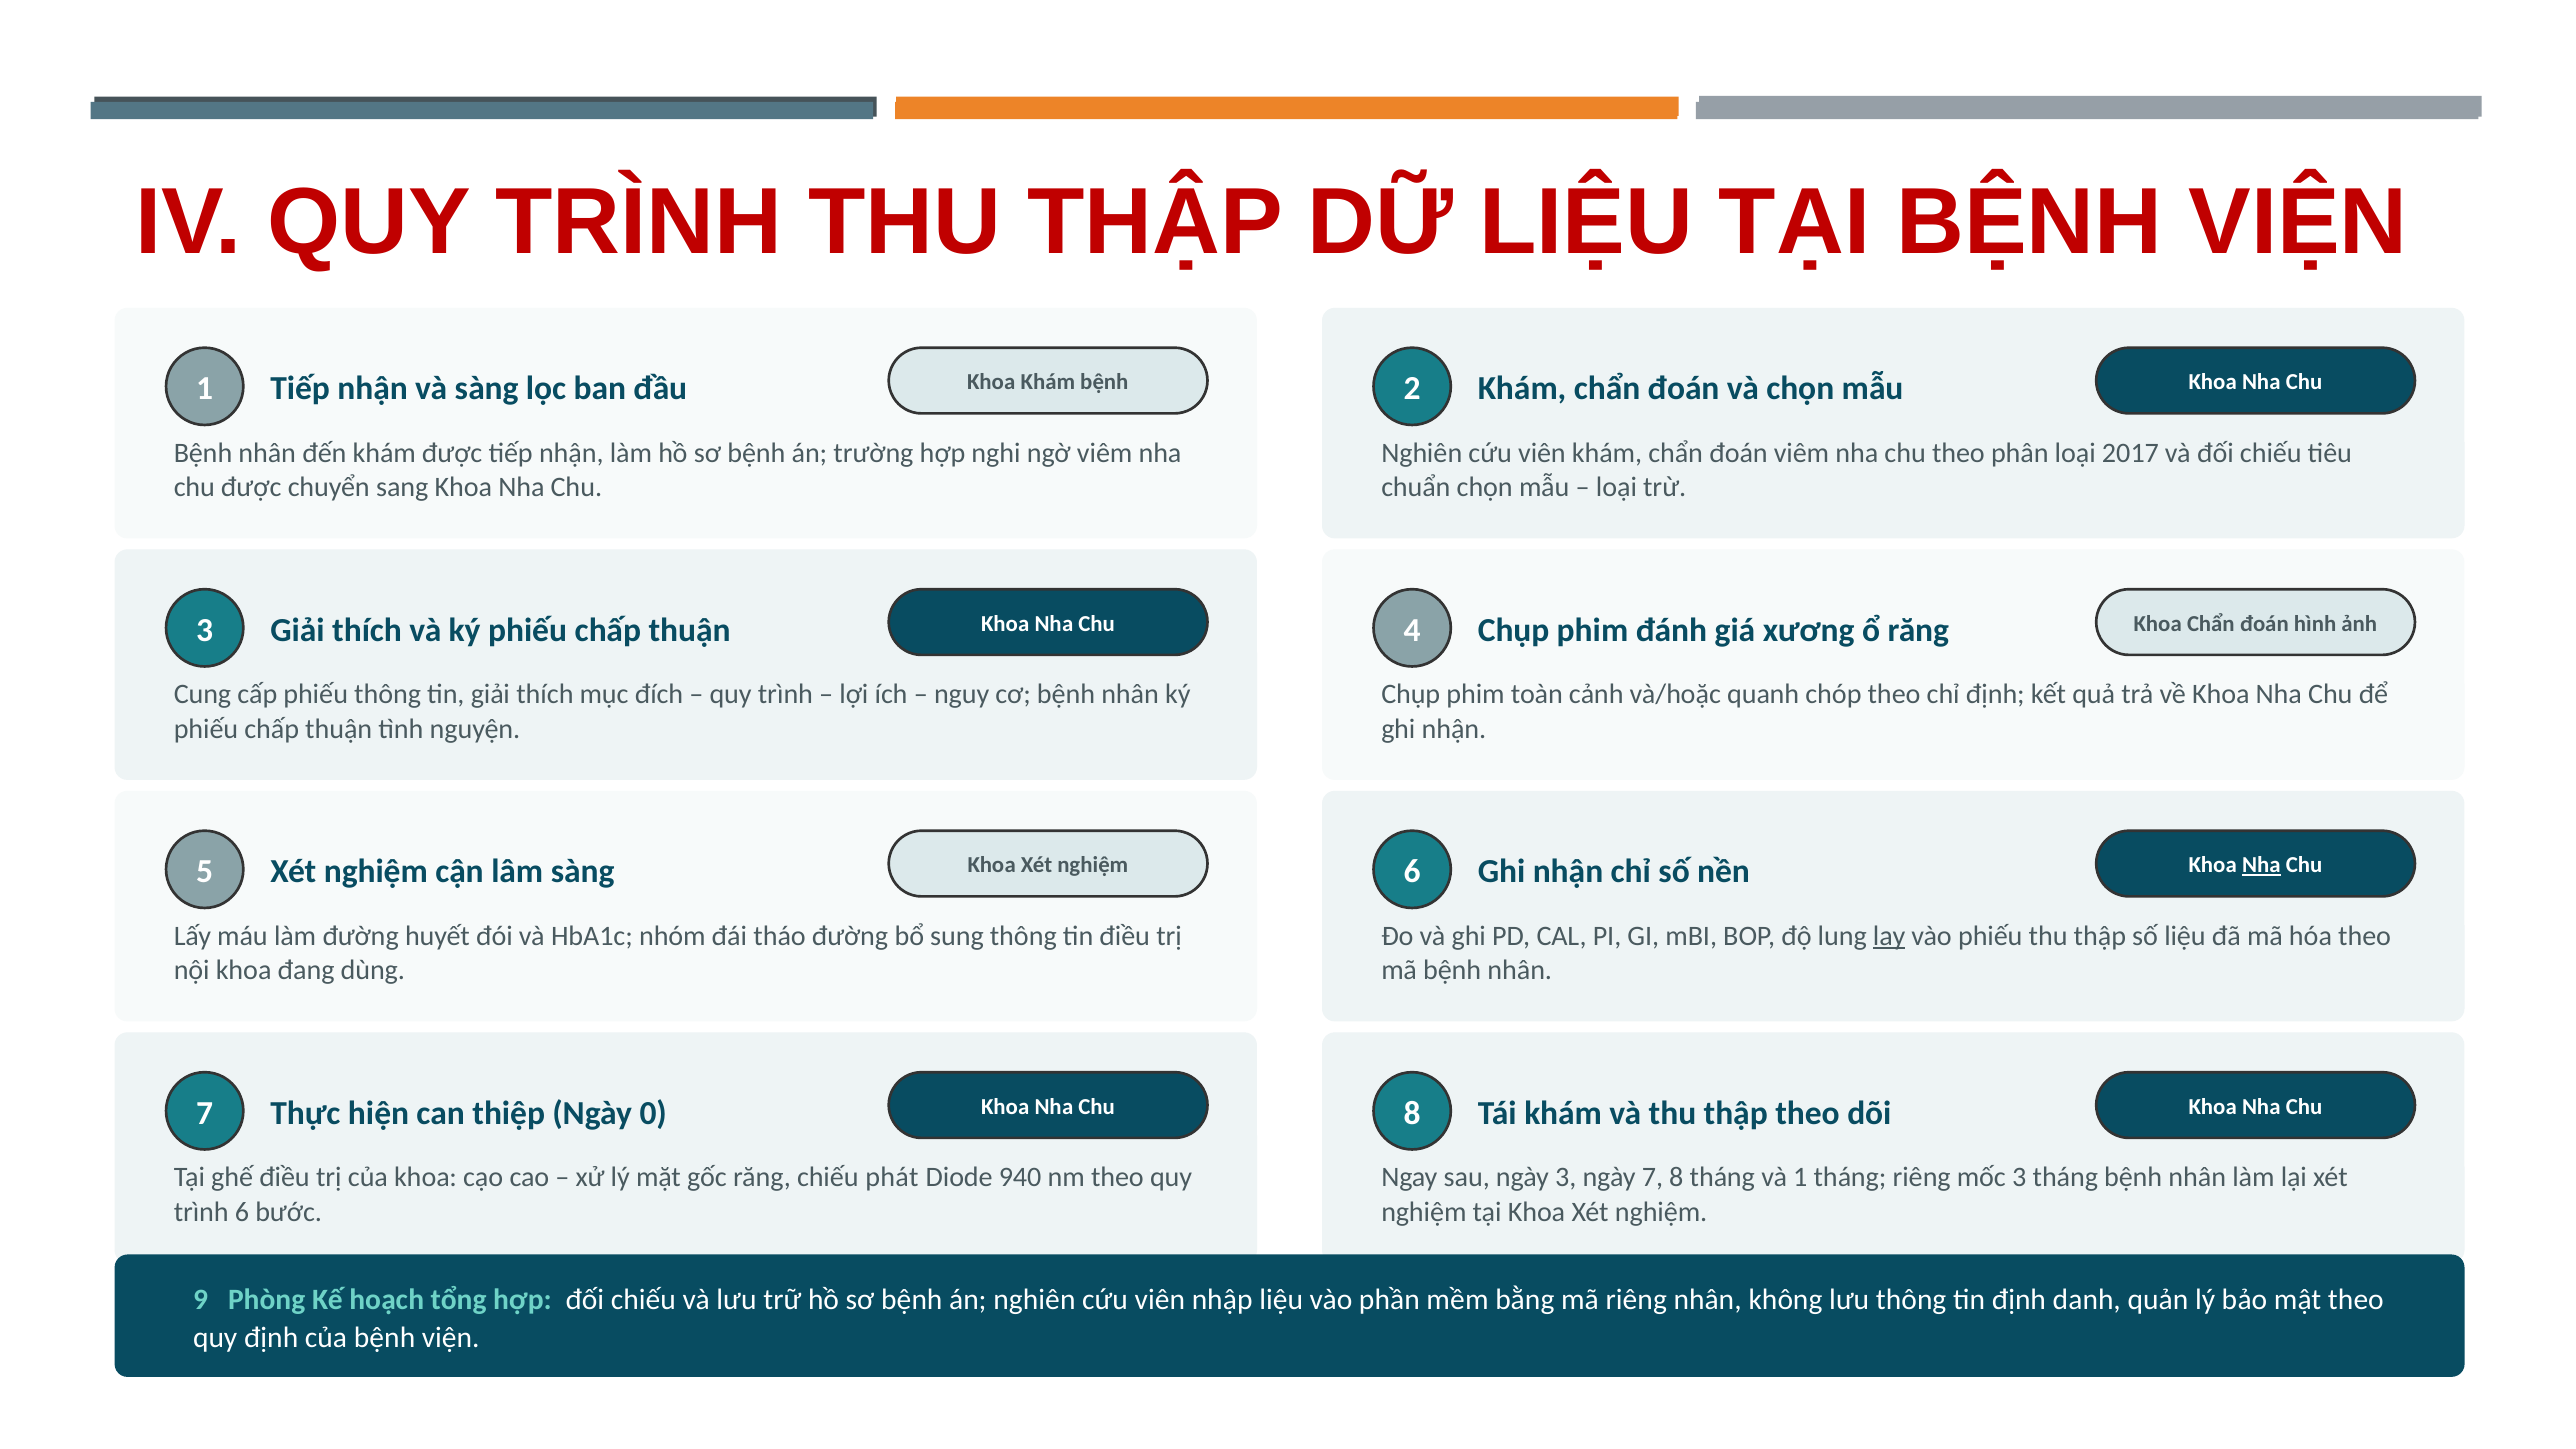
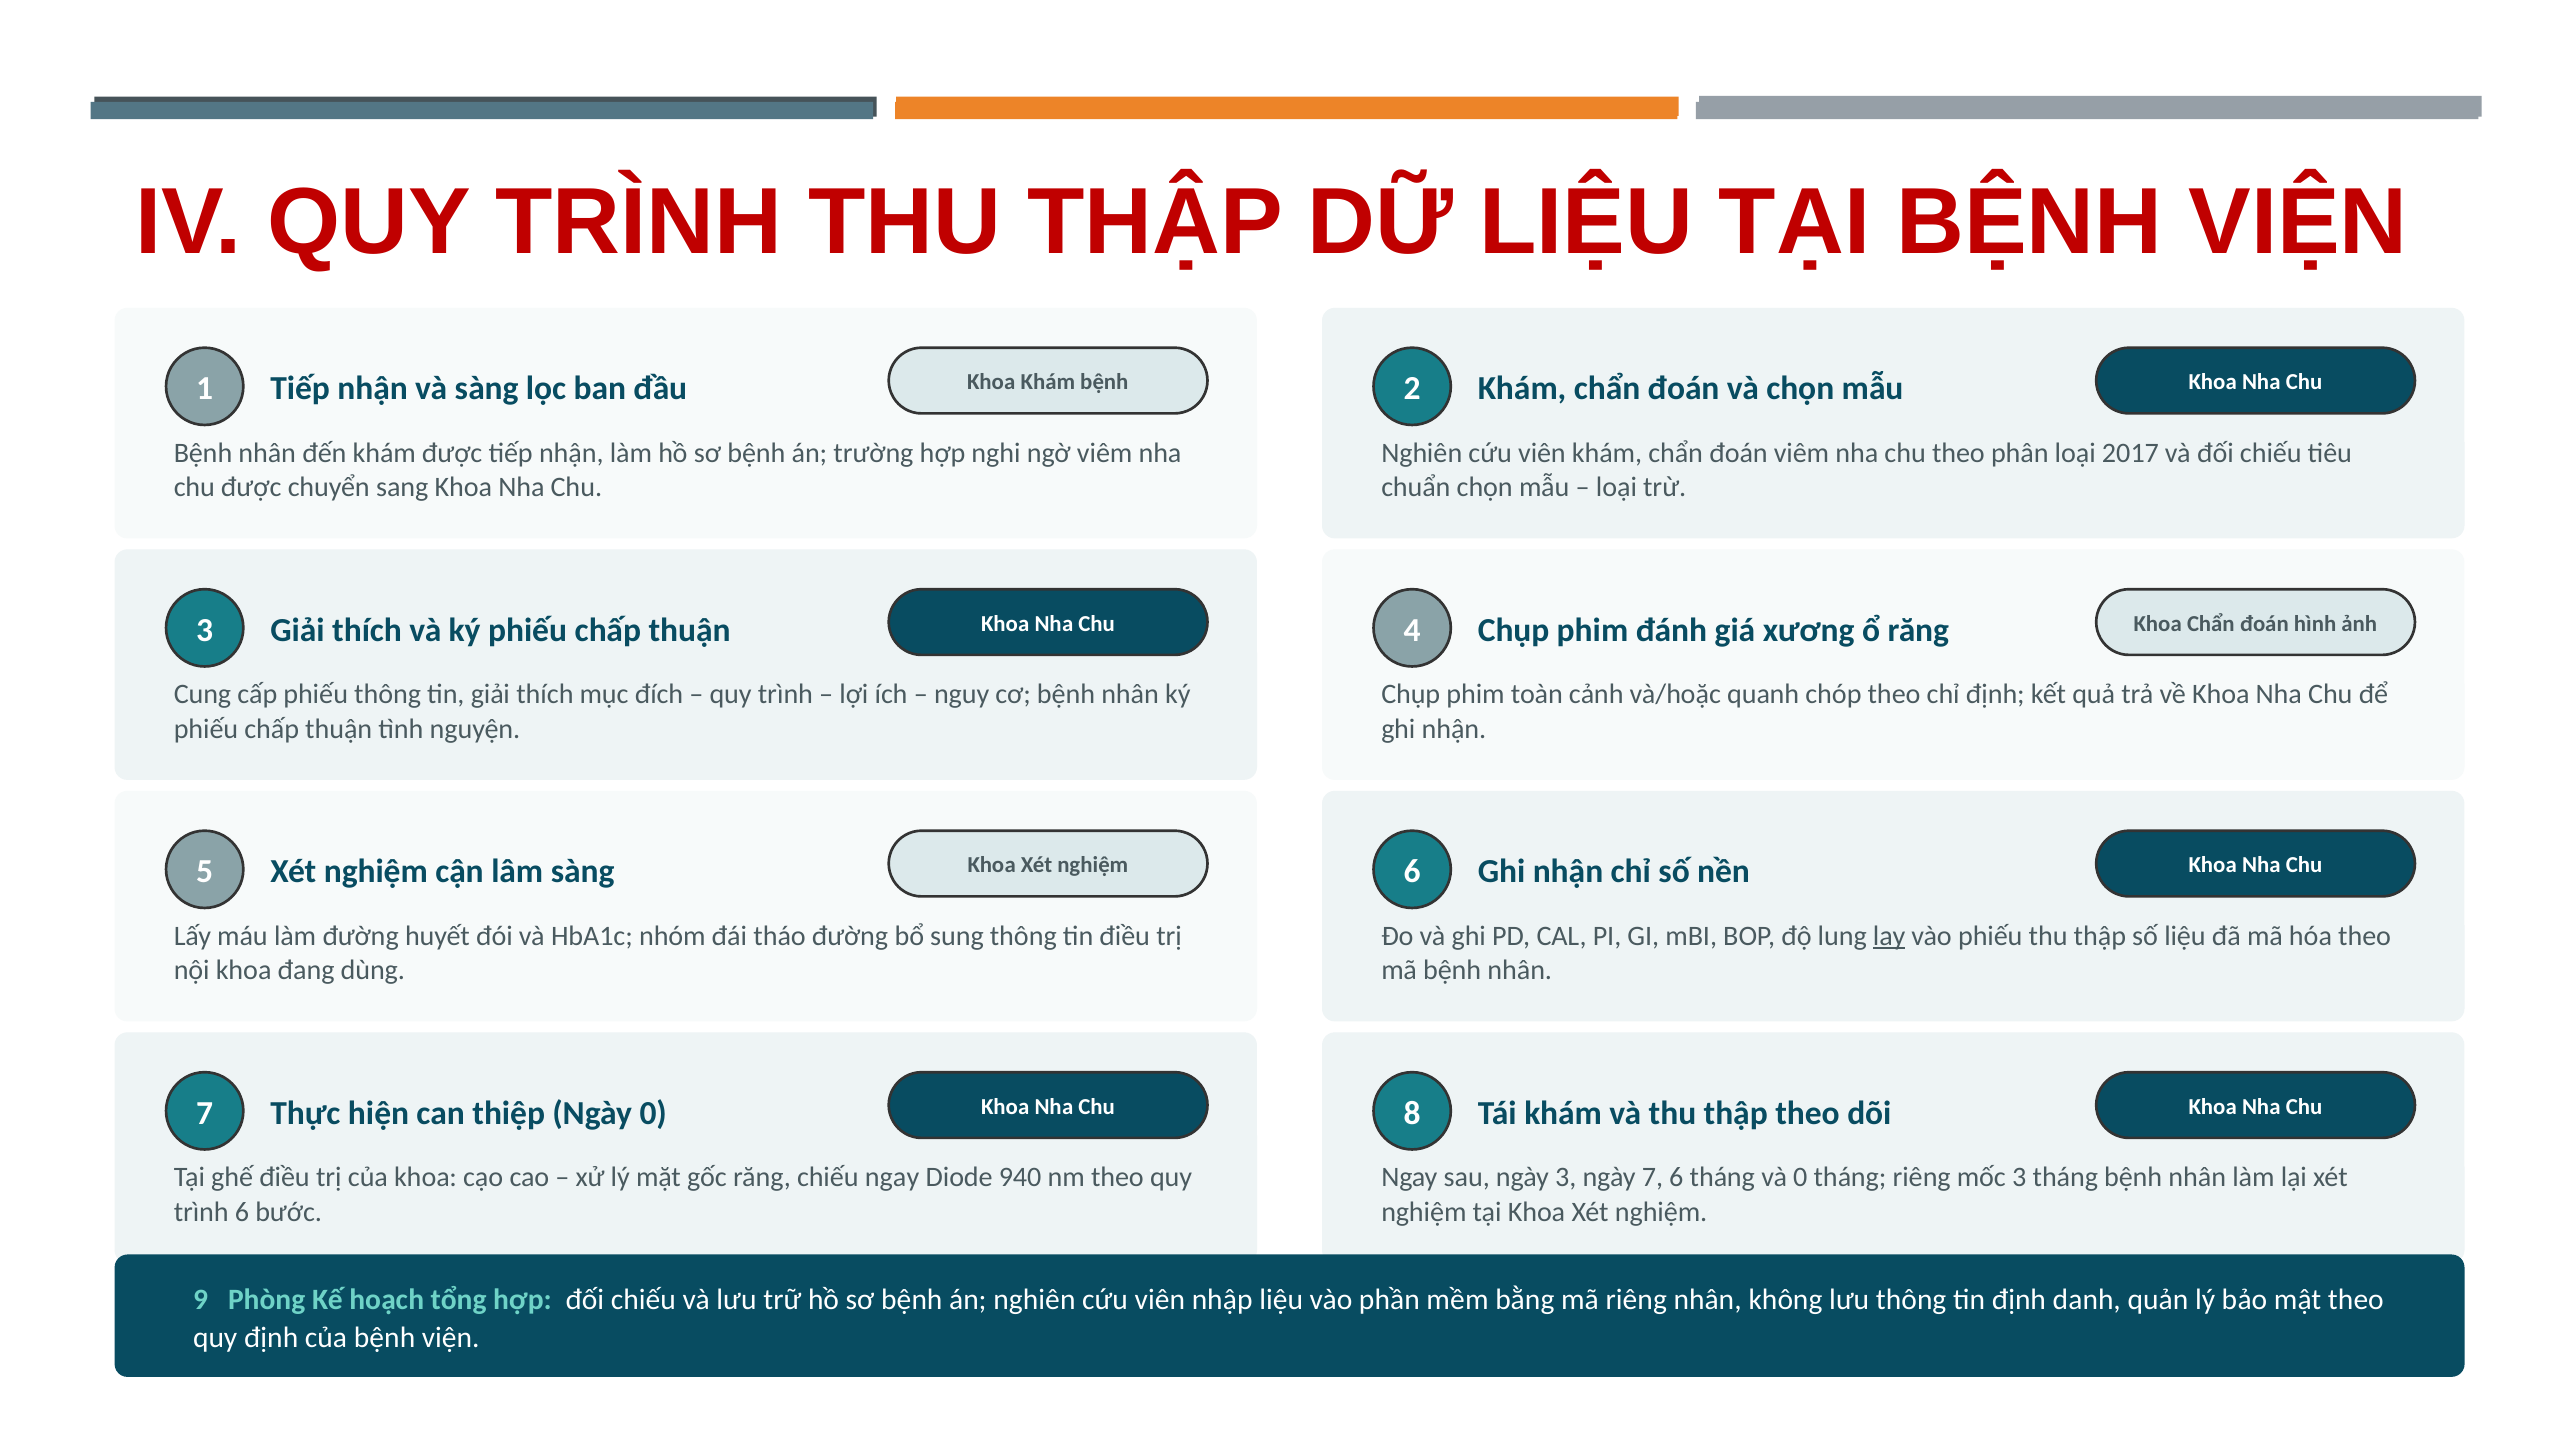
Nha at (2261, 865) underline: present -> none
chiếu phát: phát -> ngay
7 8: 8 -> 6
và 1: 1 -> 0
